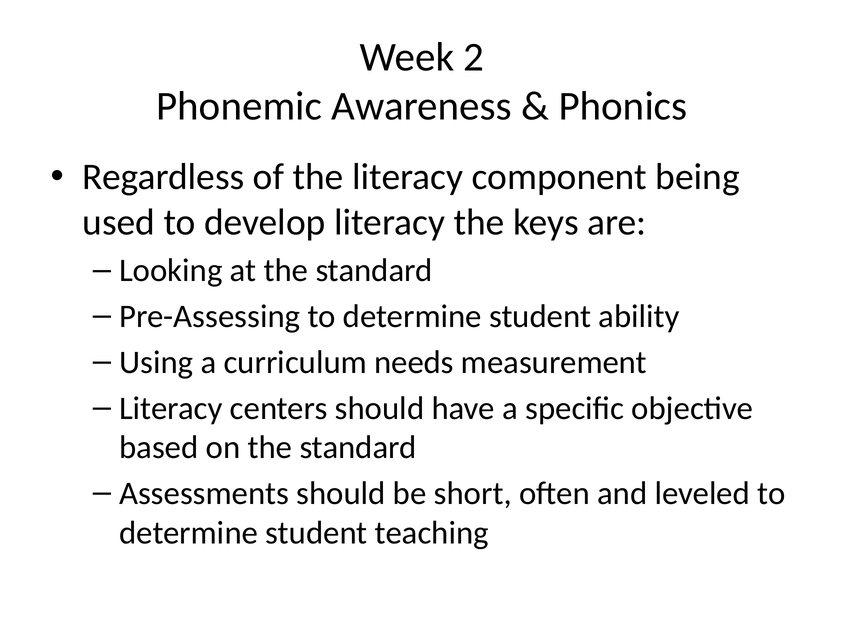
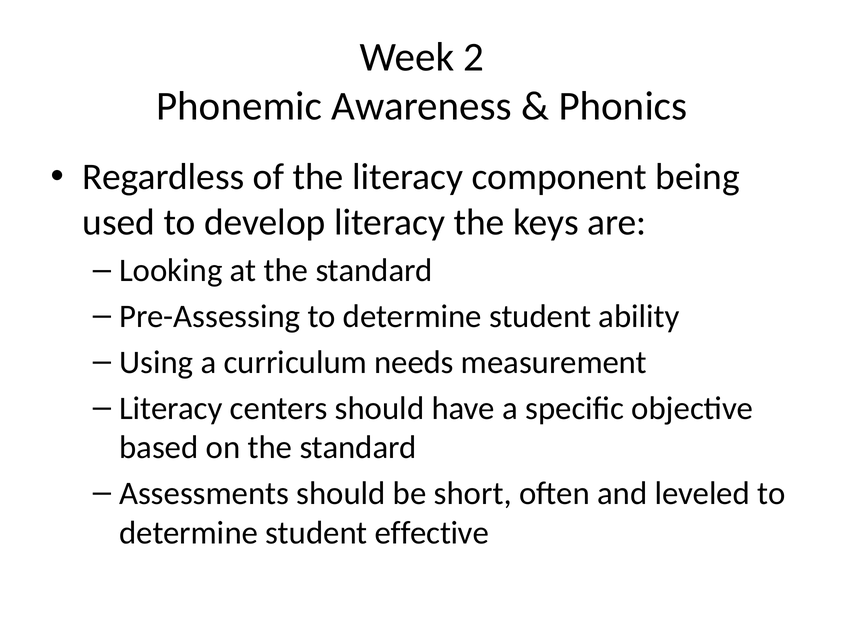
teaching: teaching -> effective
